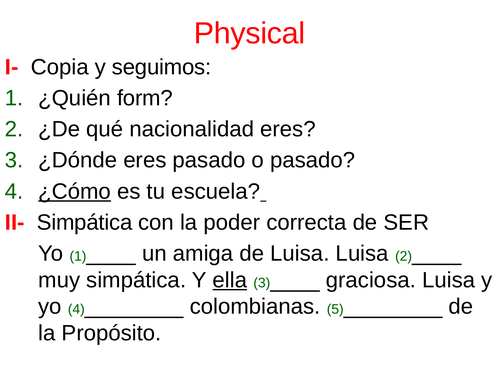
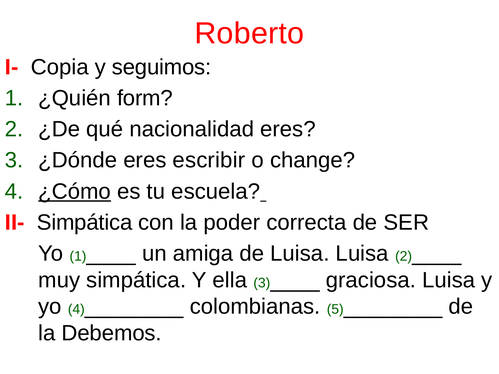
Physical: Physical -> Roberto
eres pasado: pasado -> escribir
o pasado: pasado -> change
ella underline: present -> none
Propósito: Propósito -> Debemos
